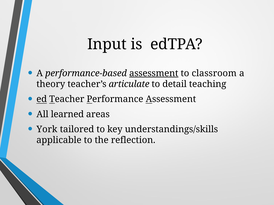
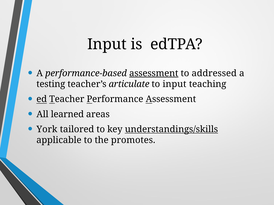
classroom: classroom -> addressed
theory: theory -> testing
to detail: detail -> input
understandings/skills underline: none -> present
reflection: reflection -> promotes
